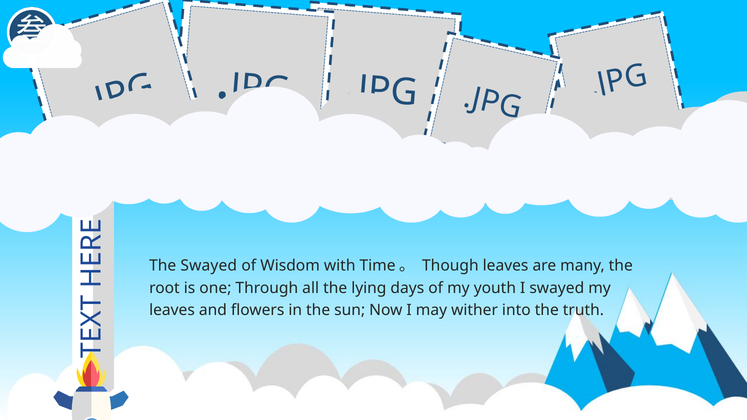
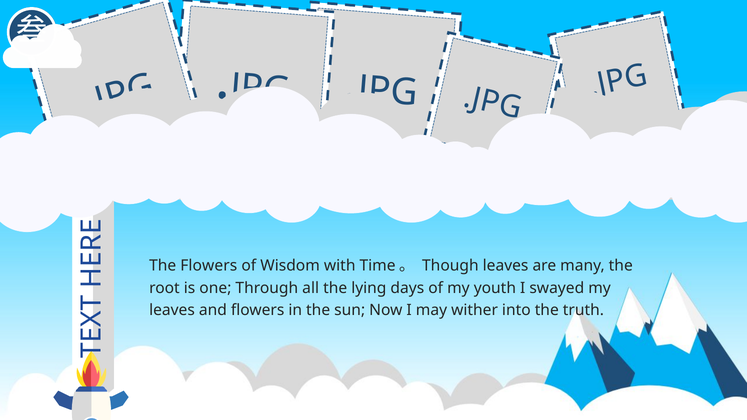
The Swayed: Swayed -> Flowers
